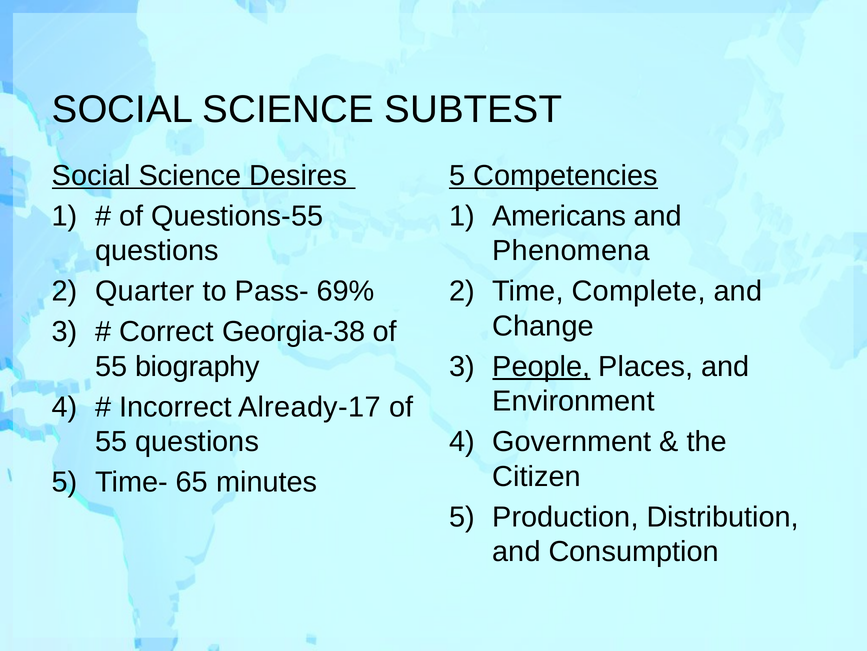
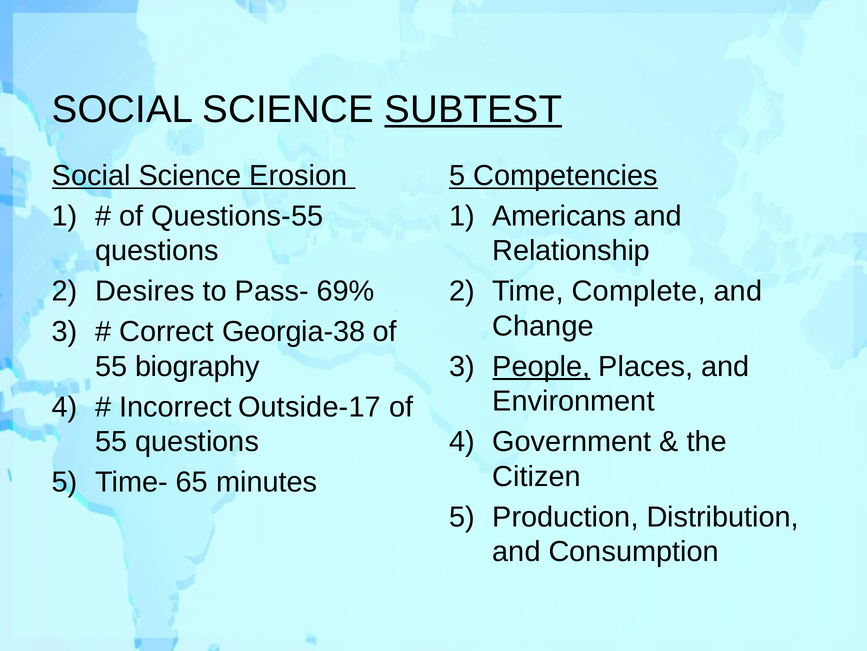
SUBTEST underline: none -> present
Desires: Desires -> Erosion
Phenomena: Phenomena -> Relationship
Quarter: Quarter -> Desires
Already-17: Already-17 -> Outside-17
